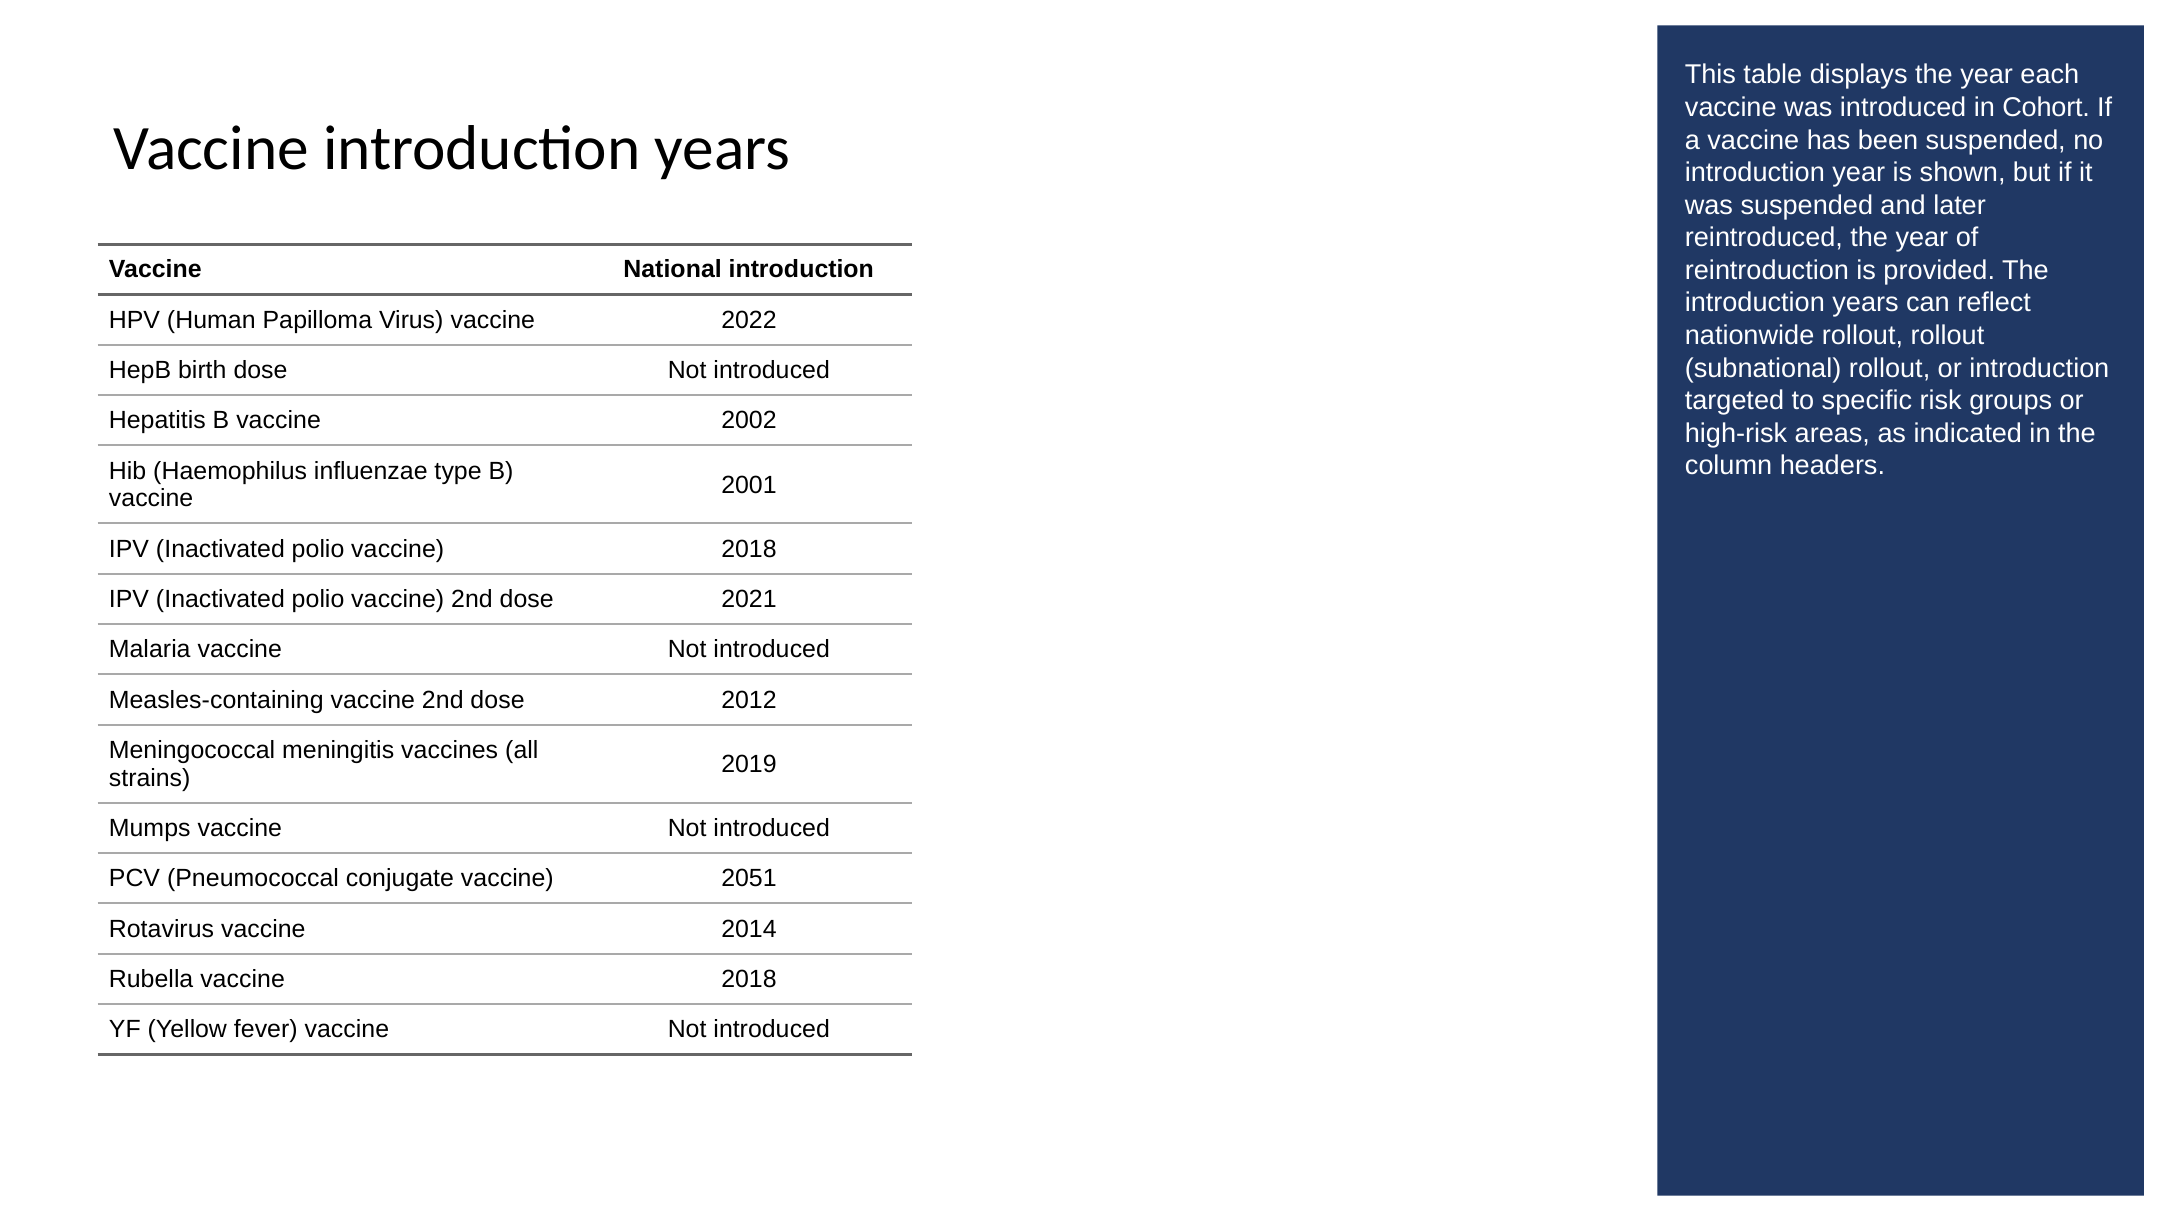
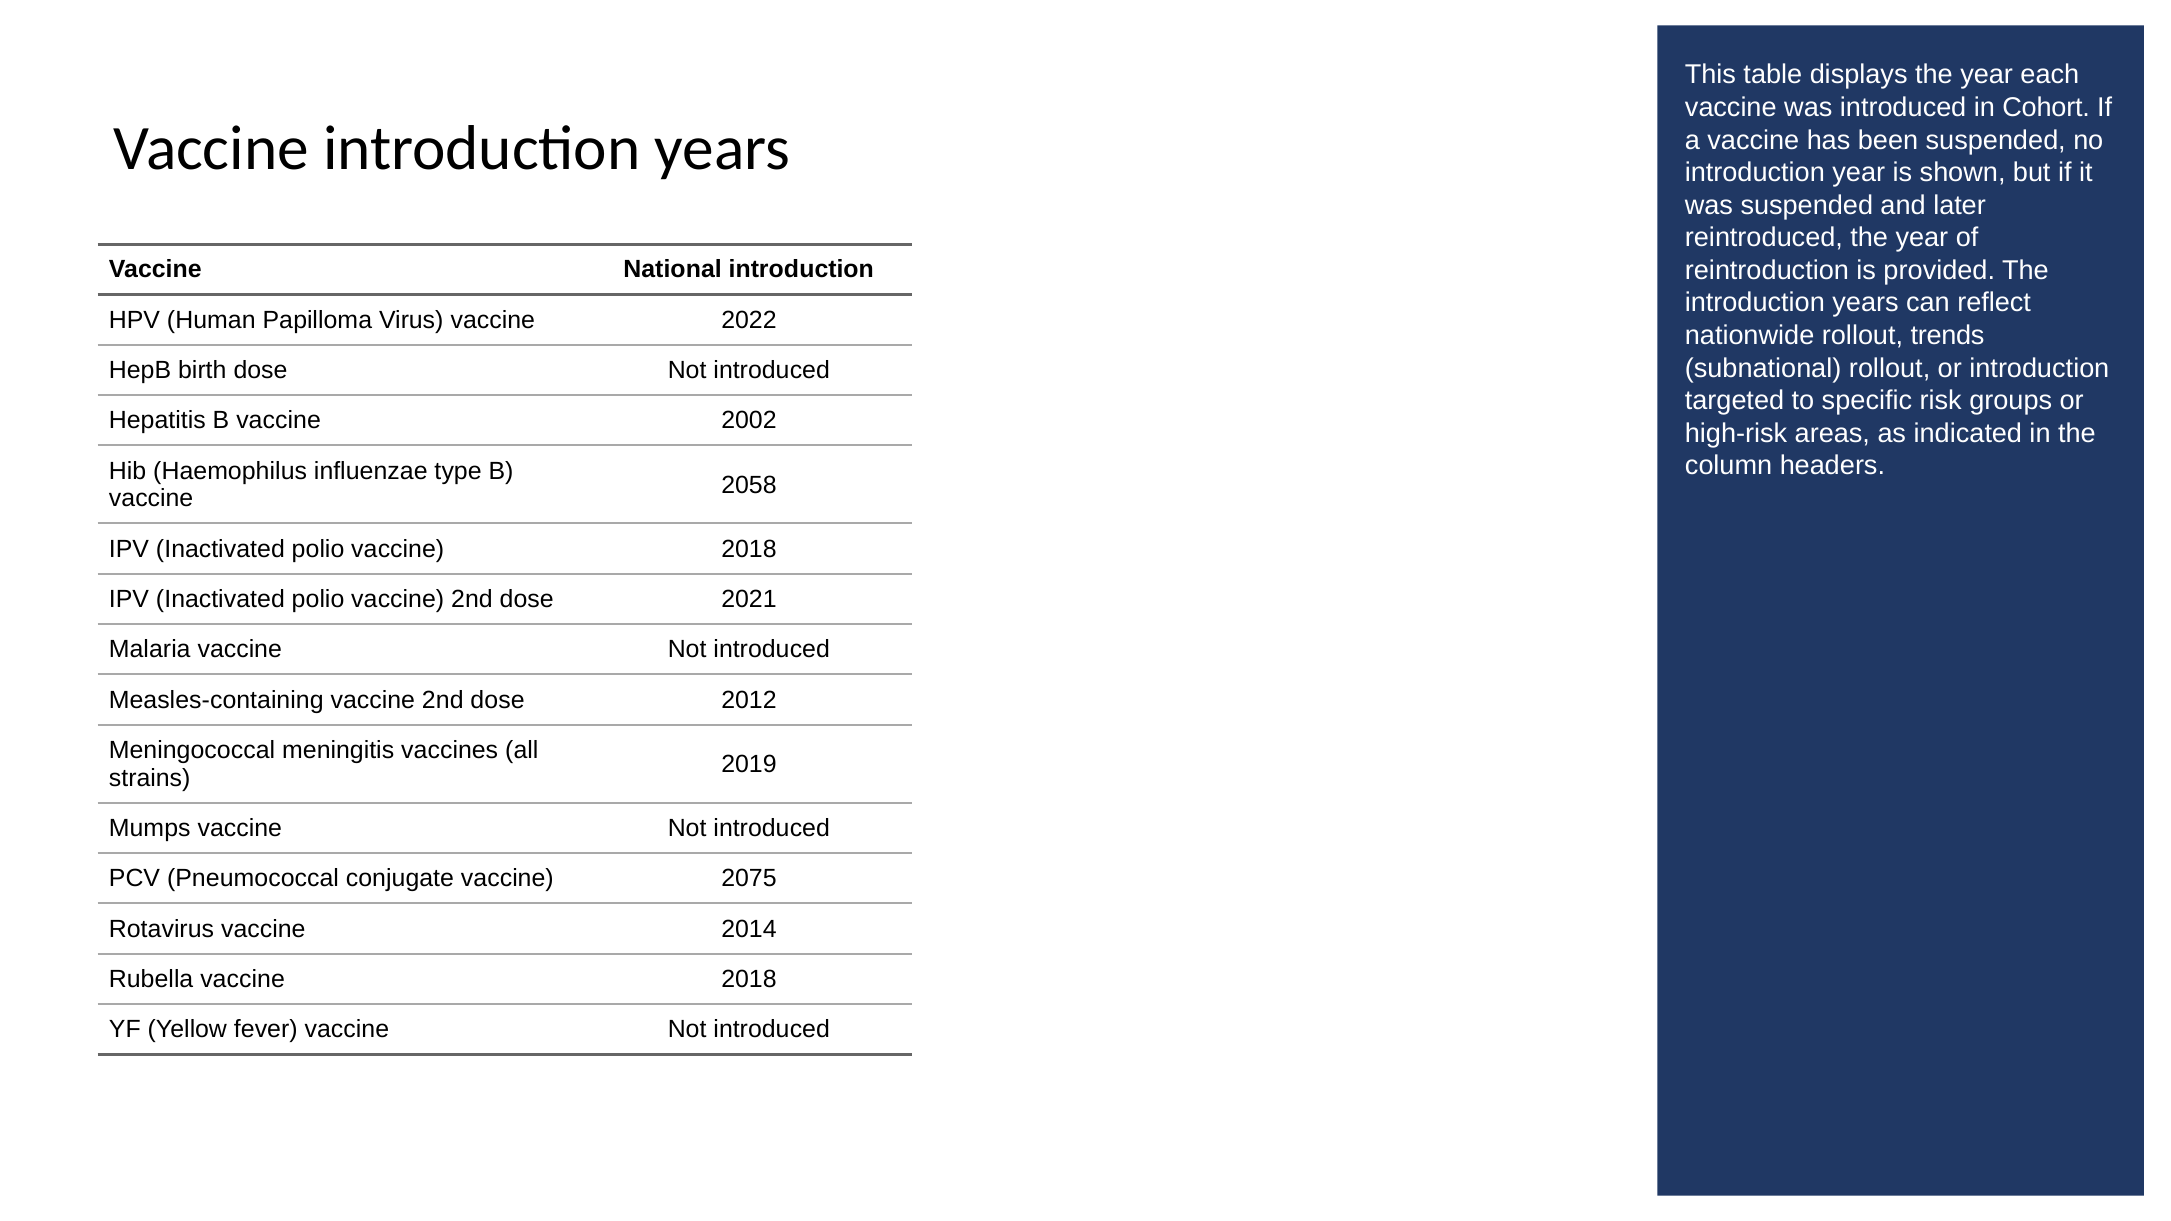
rollout rollout: rollout -> trends
2001: 2001 -> 2058
2051: 2051 -> 2075
